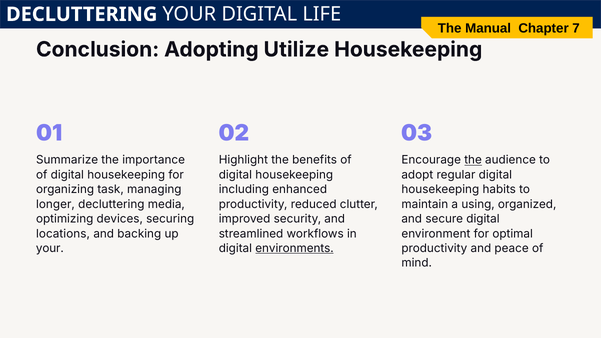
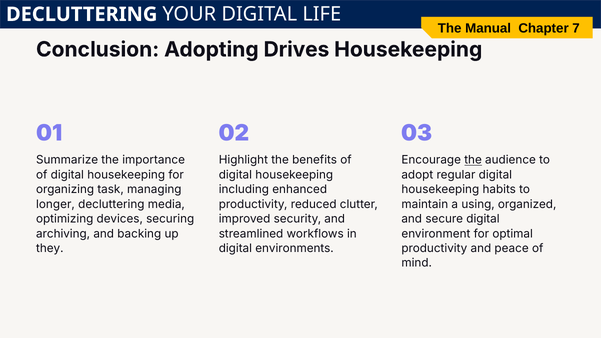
Utilize: Utilize -> Drives
locations: locations -> archiving
your at (50, 248): your -> they
environments underline: present -> none
